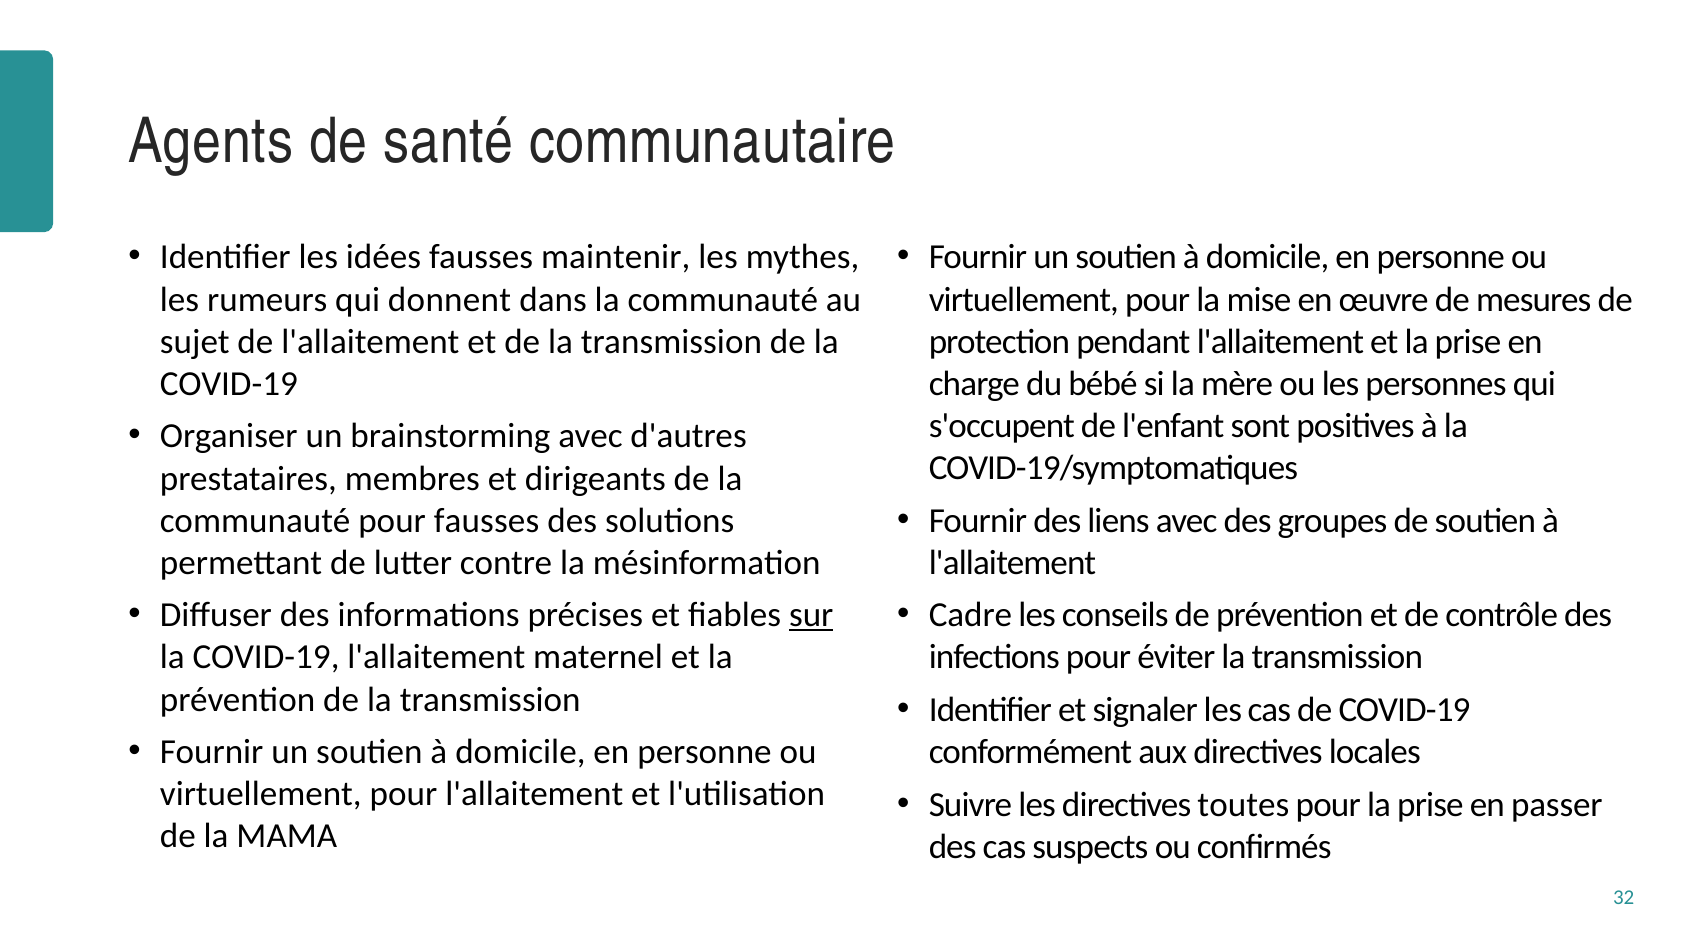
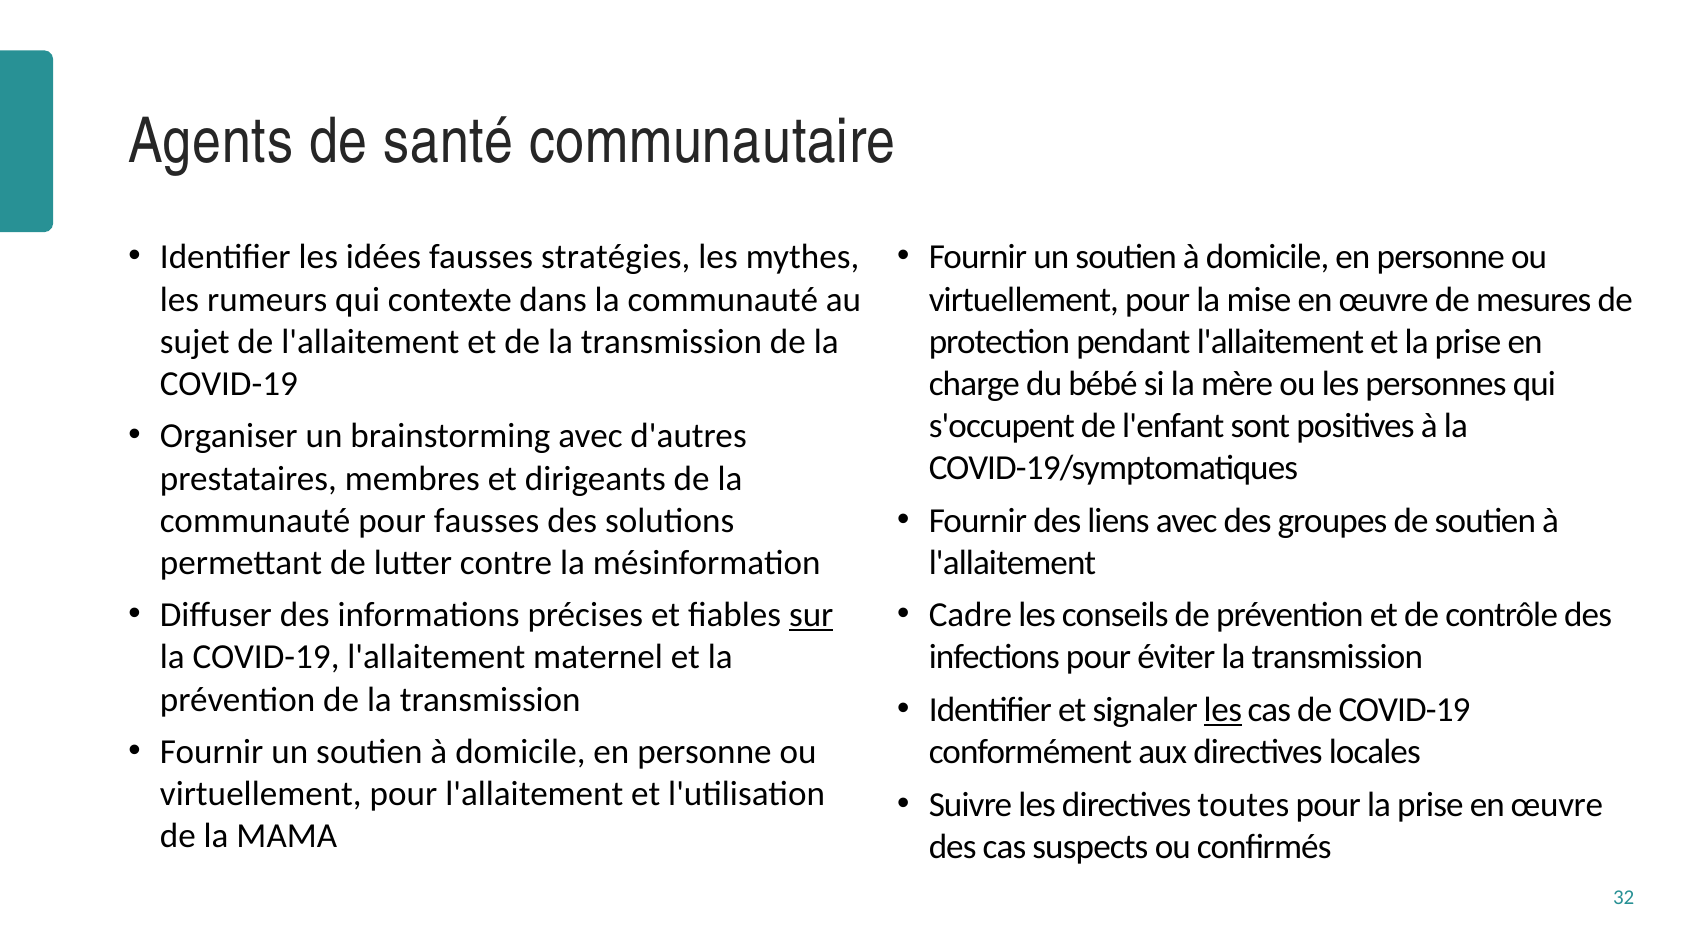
maintenir: maintenir -> stratégies
donnent: donnent -> contexte
les at (1223, 710) underline: none -> present
prise en passer: passer -> œuvre
